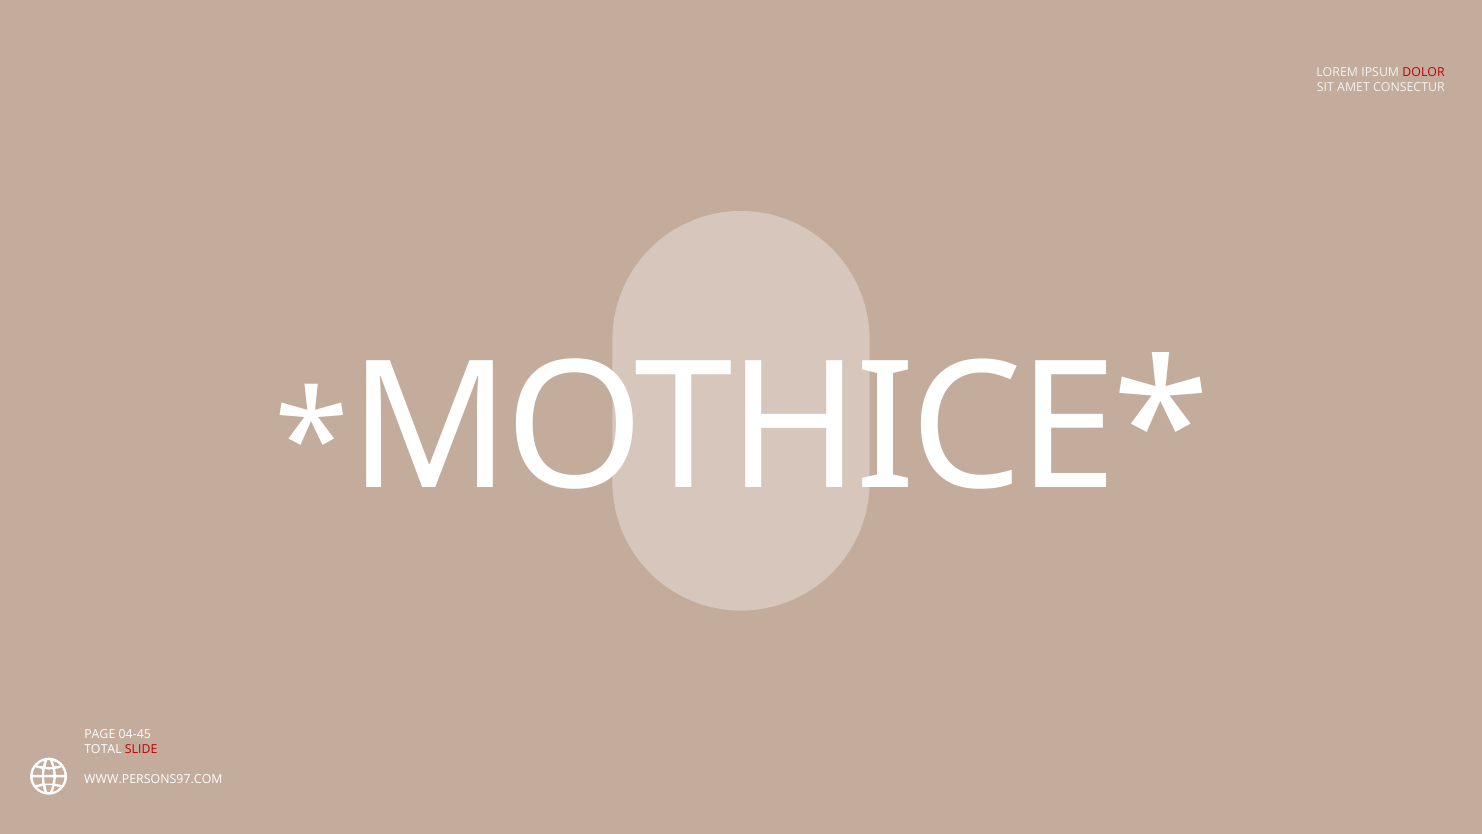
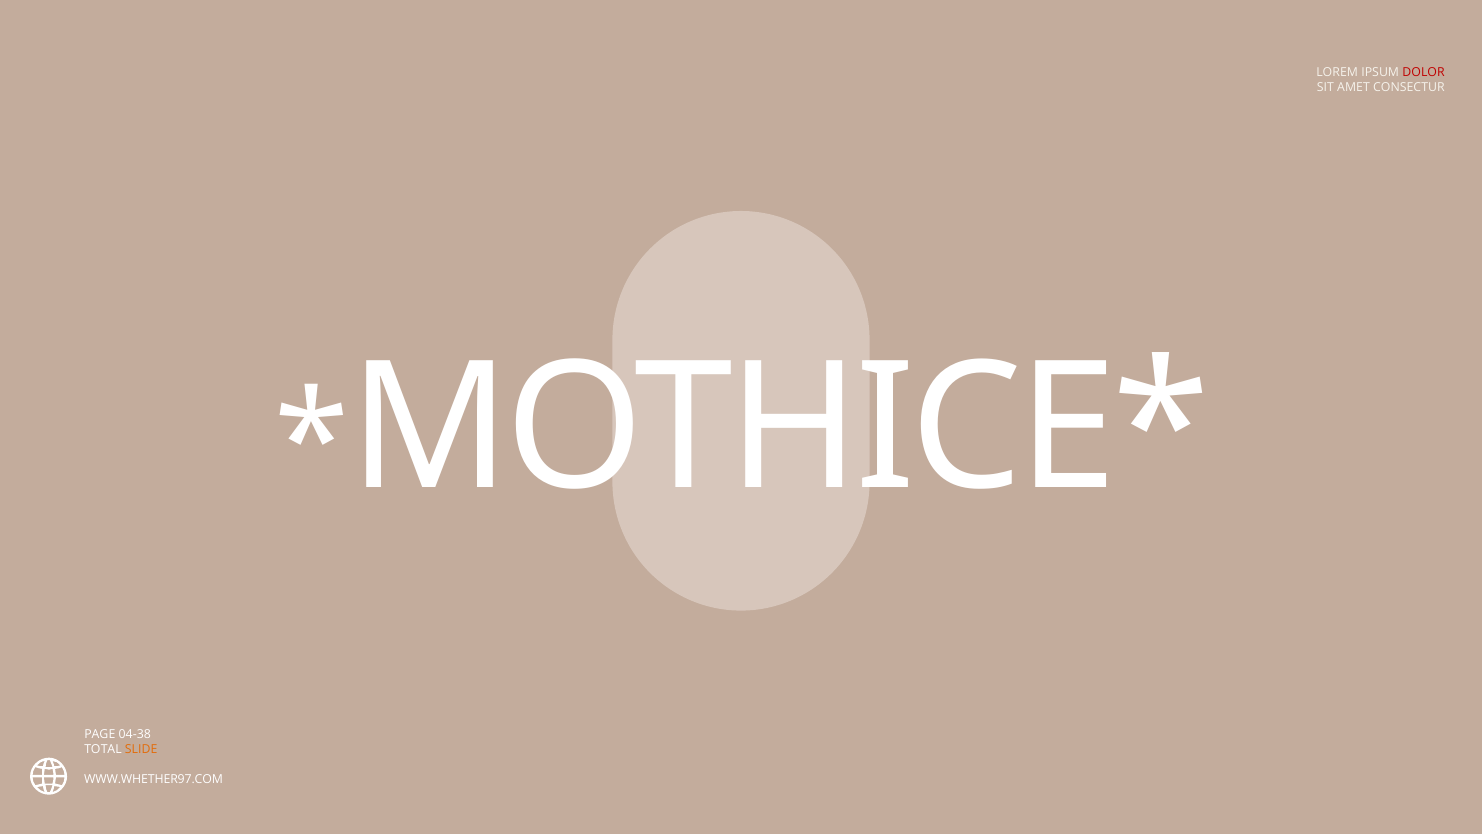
04-45: 04-45 -> 04-38
SLIDE colour: red -> orange
WWW.PERSONS97.COM: WWW.PERSONS97.COM -> WWW.WHETHER97.COM
